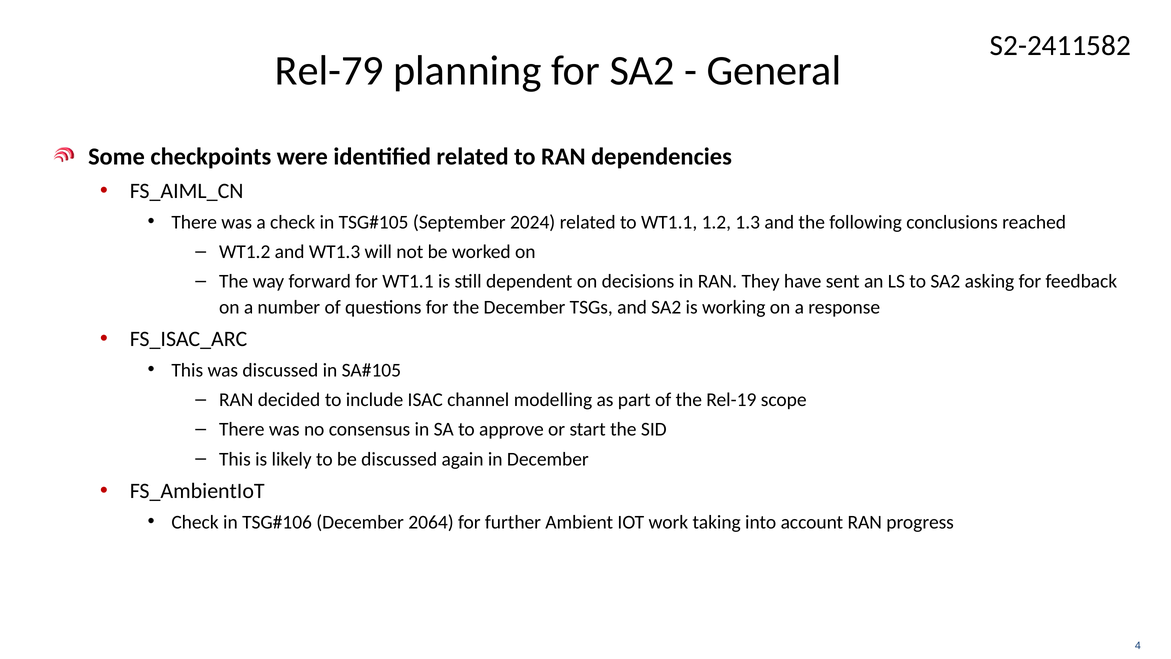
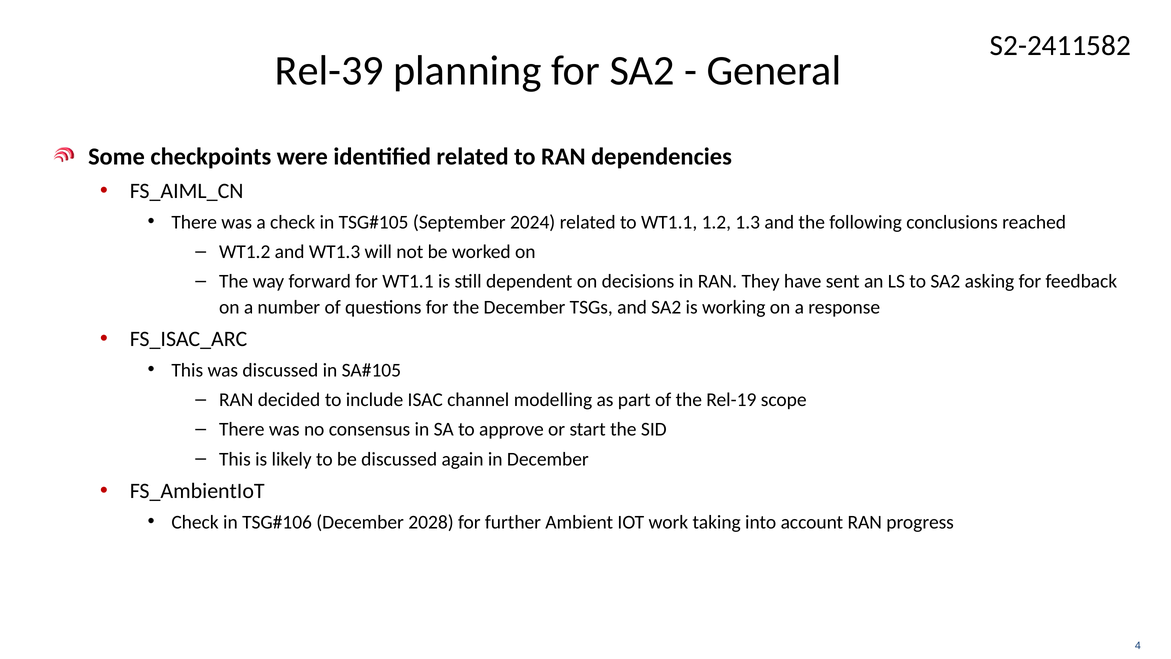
Rel-79: Rel-79 -> Rel-39
2064: 2064 -> 2028
